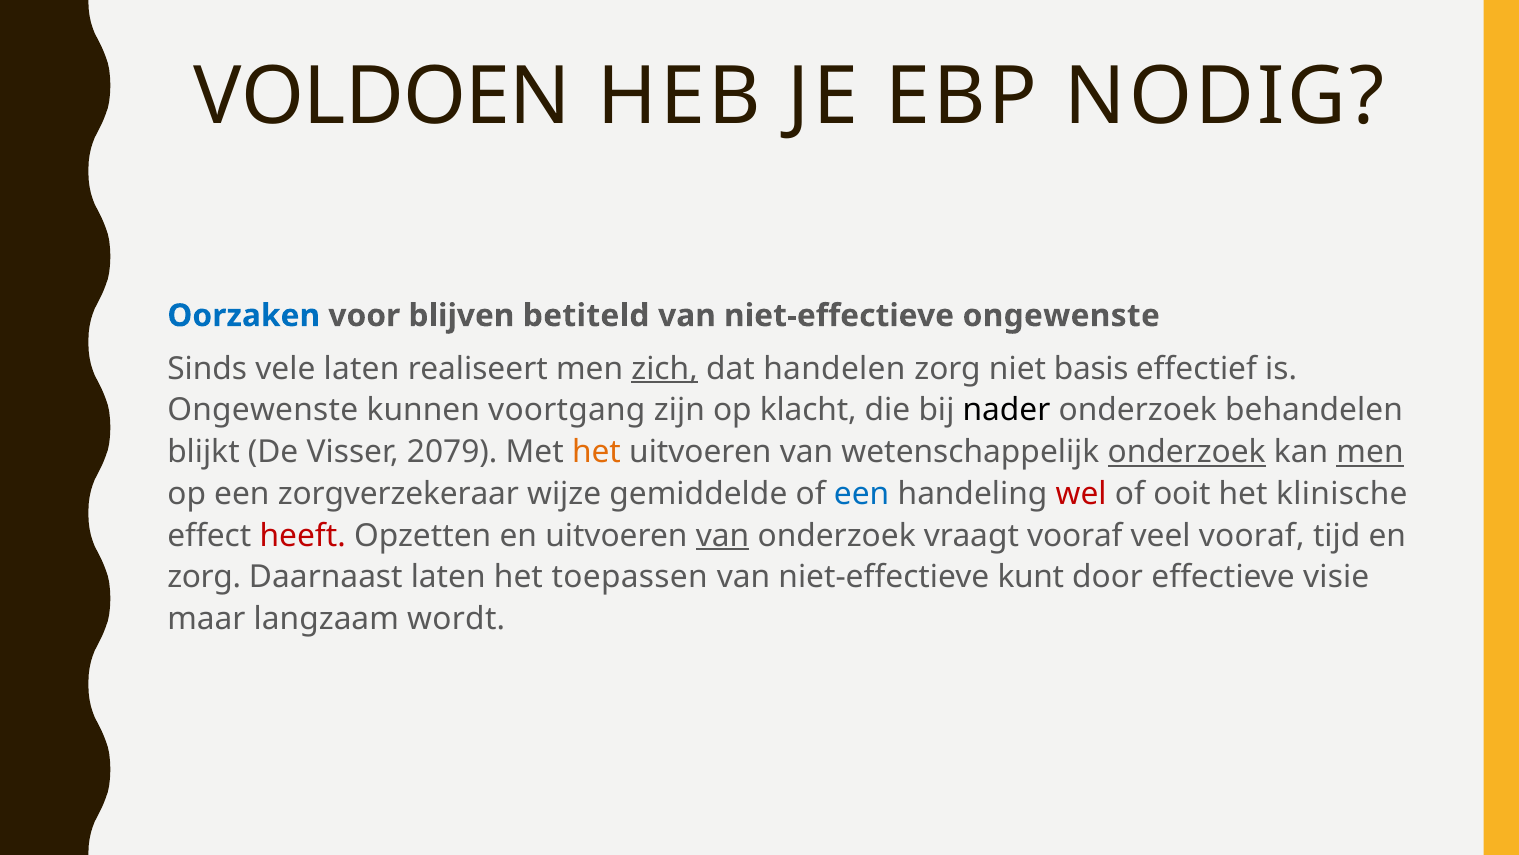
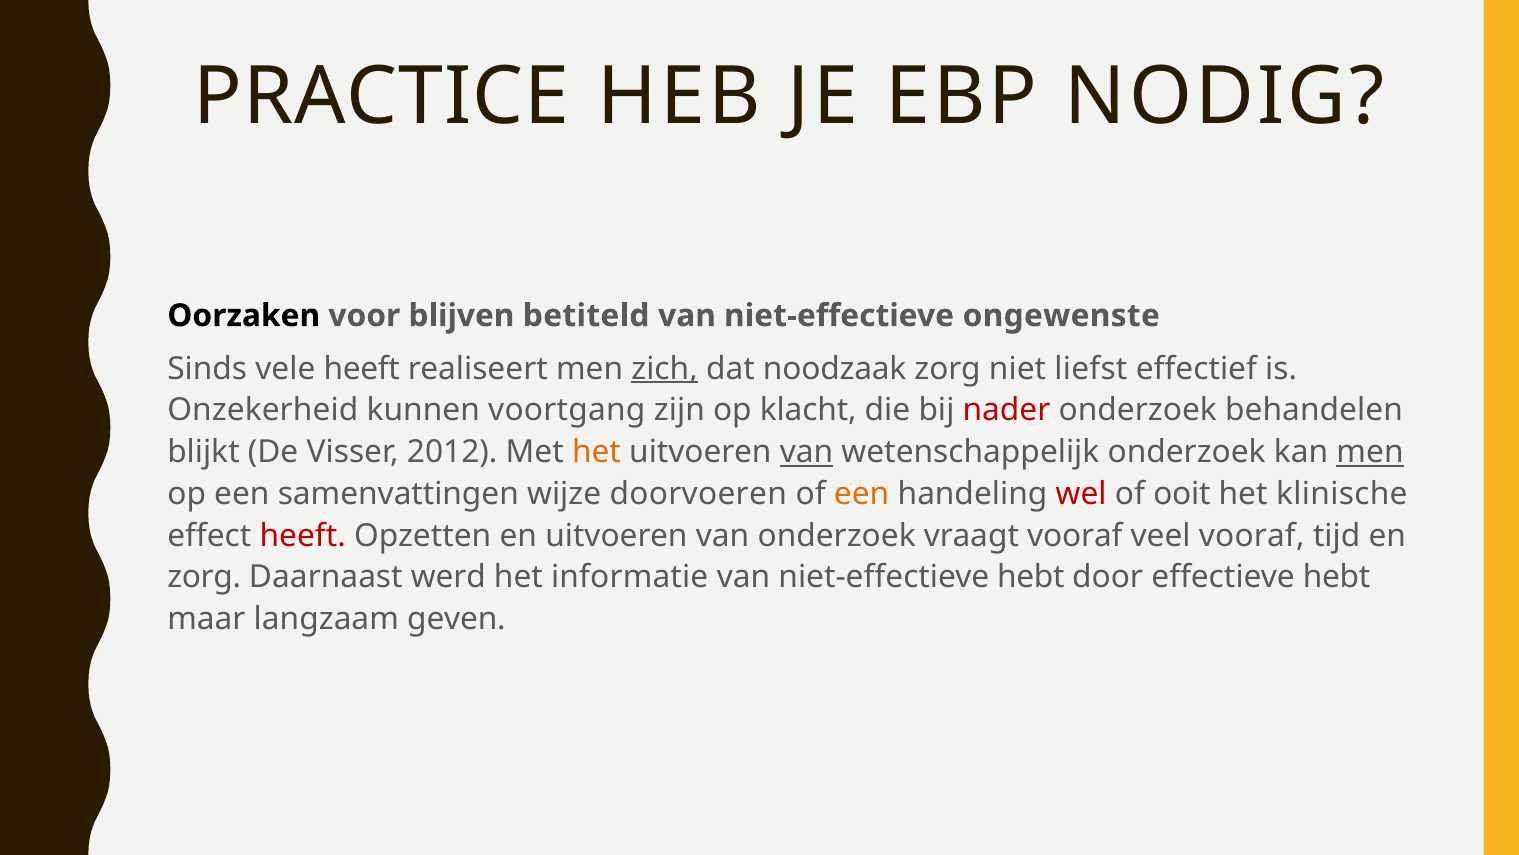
VOLDOEN: VOLDOEN -> PRACTICE
Oorzaken colour: blue -> black
vele laten: laten -> heeft
handelen: handelen -> noodzaak
basis: basis -> liefst
Ongewenste at (263, 410): Ongewenste -> Onzekerheid
nader colour: black -> red
2079: 2079 -> 2012
van at (806, 452) underline: none -> present
onderzoek at (1187, 452) underline: present -> none
zorgverzekeraar: zorgverzekeraar -> samenvattingen
gemiddelde: gemiddelde -> doorvoeren
een at (862, 494) colour: blue -> orange
van at (723, 535) underline: present -> none
Daarnaast laten: laten -> werd
toepassen: toepassen -> informatie
niet-effectieve kunt: kunt -> hebt
effectieve visie: visie -> hebt
wordt: wordt -> geven
